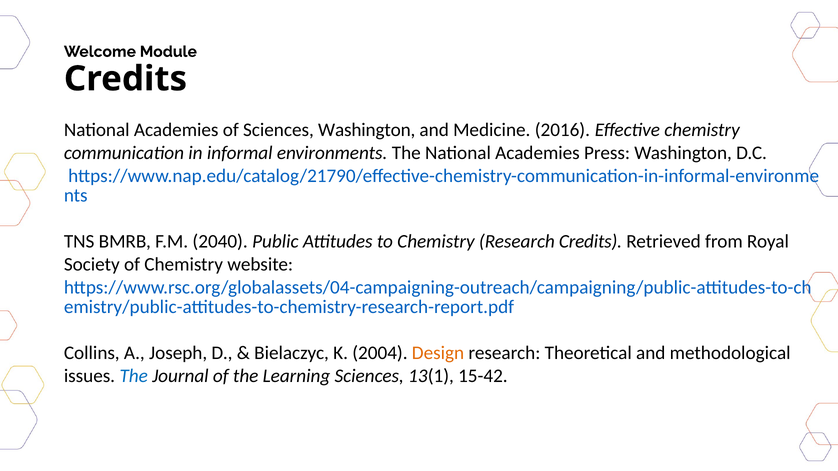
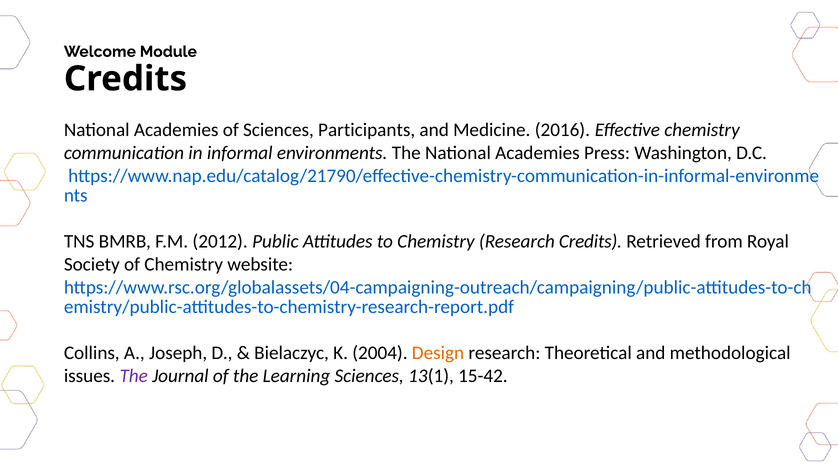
Sciences Washington: Washington -> Participants
2040: 2040 -> 2012
The at (134, 376) colour: blue -> purple
